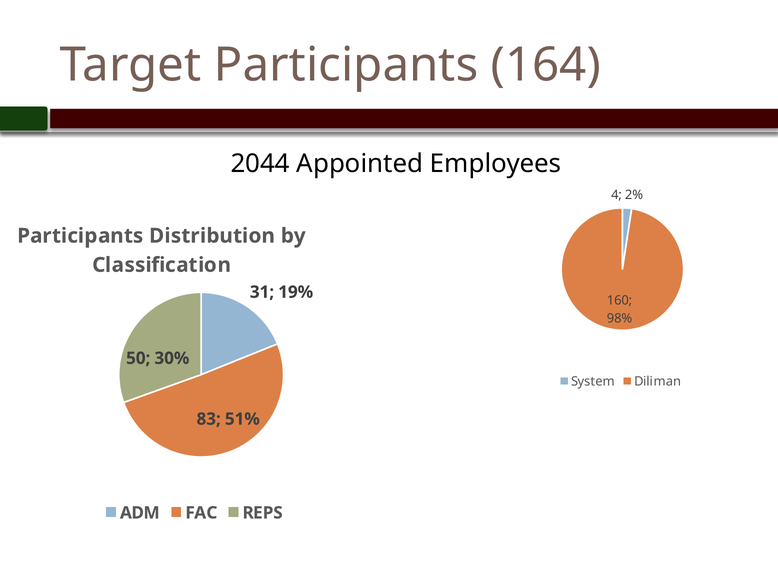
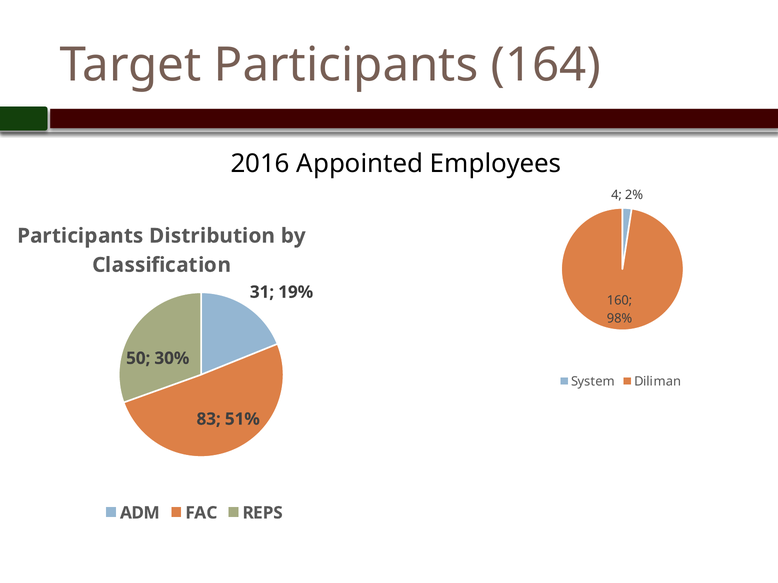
2044: 2044 -> 2016
